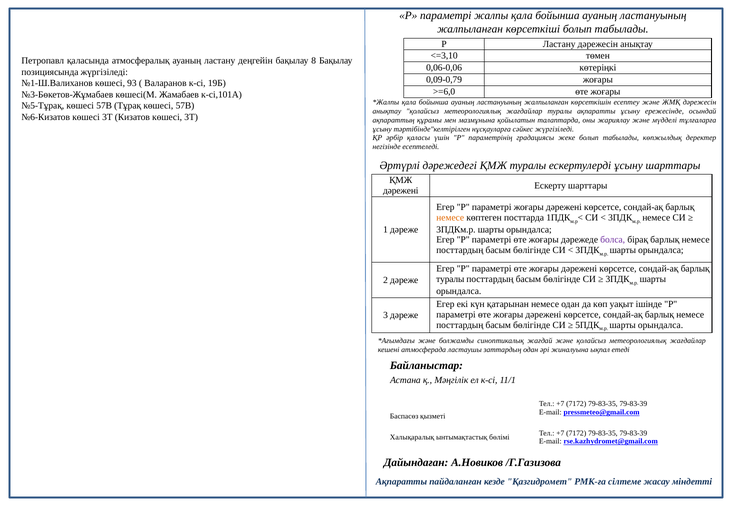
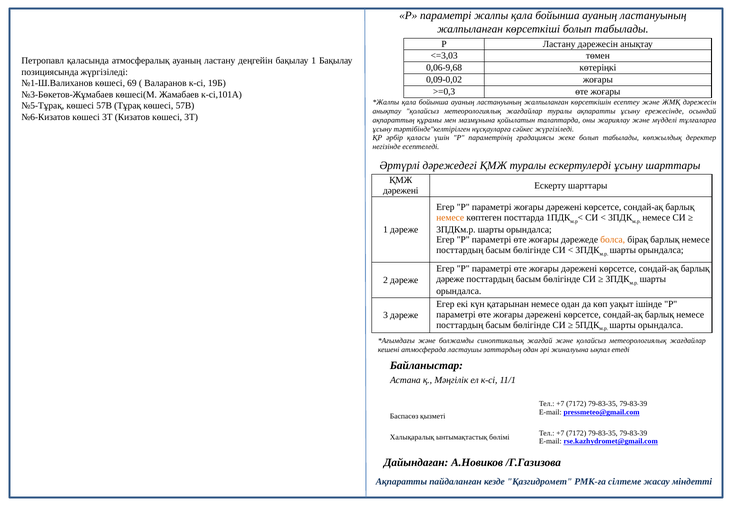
<=3,10: <=3,10 -> <=3,03
бақылау 8: 8 -> 1
0,06-0,06: 0,06-0,06 -> 0,06-9,68
0,09-0,79: 0,09-0,79 -> 0,09-0,02
93: 93 -> 69
>=6,0: >=6,0 -> >=0,3
болса colour: purple -> orange
туралы at (450, 280): туралы -> дәреже
